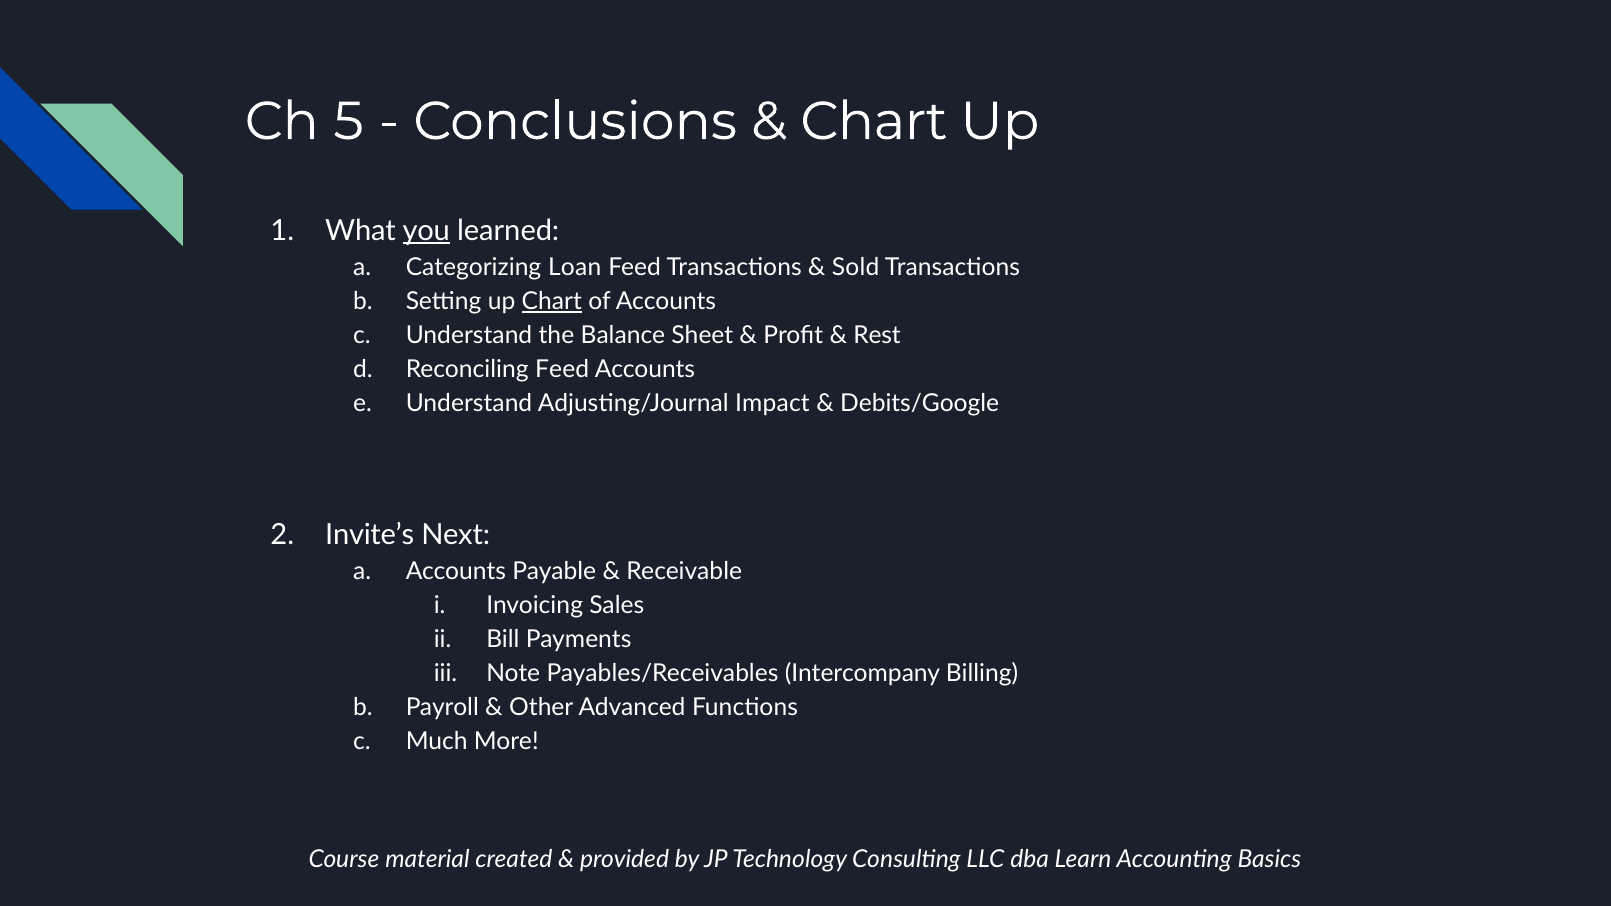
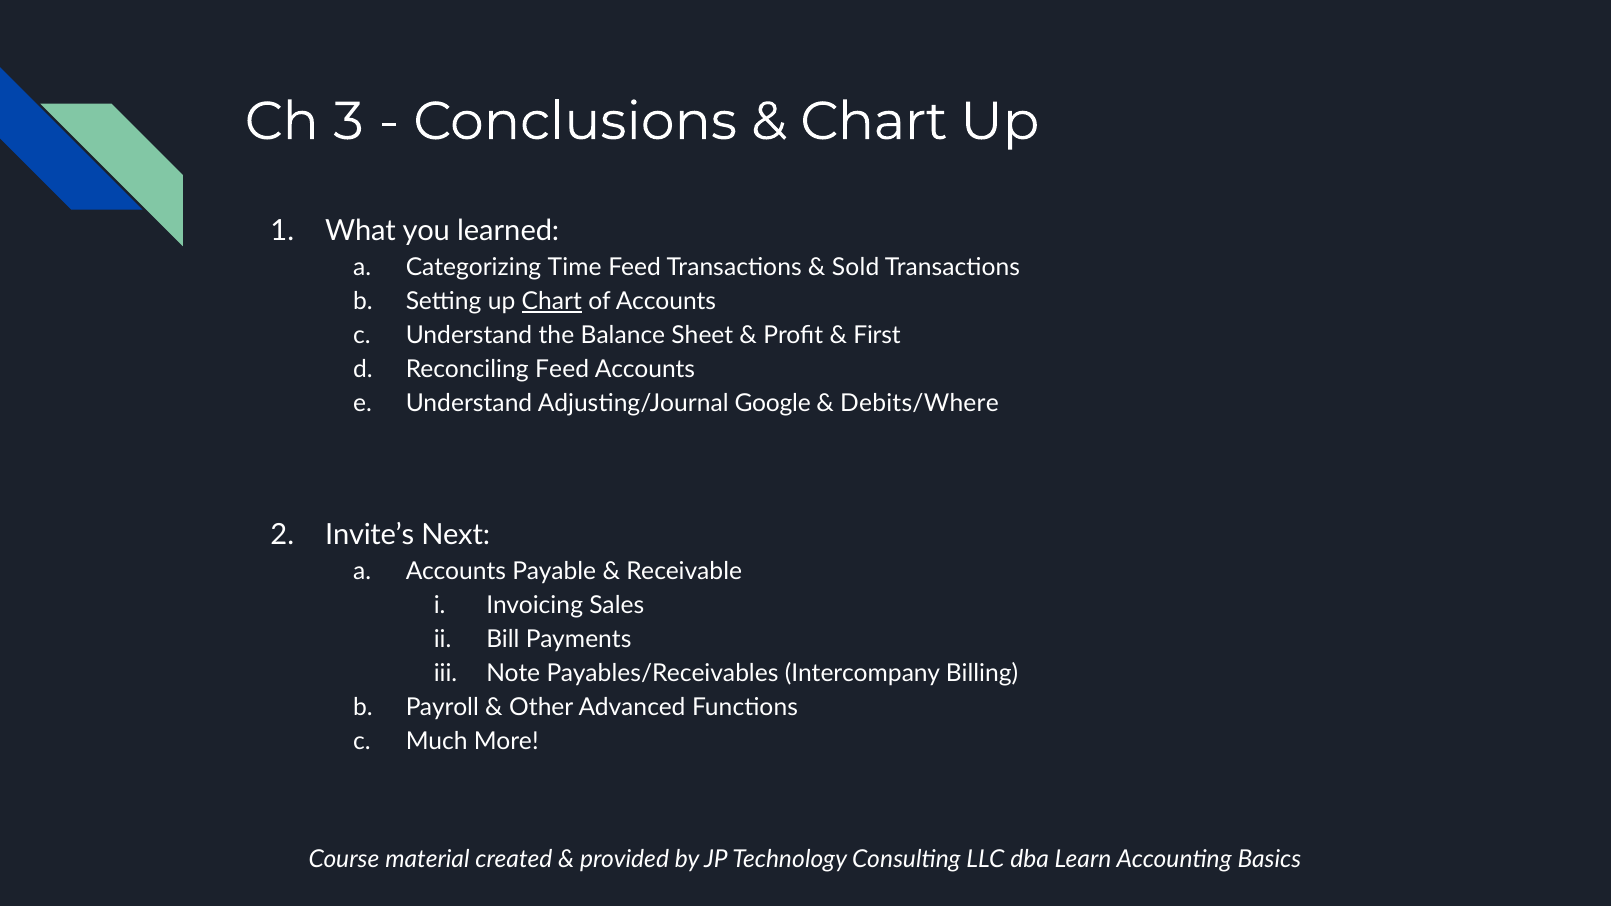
5: 5 -> 3
you underline: present -> none
Loan: Loan -> Time
Rest: Rest -> First
Impact: Impact -> Google
Debits/Google: Debits/Google -> Debits/Where
